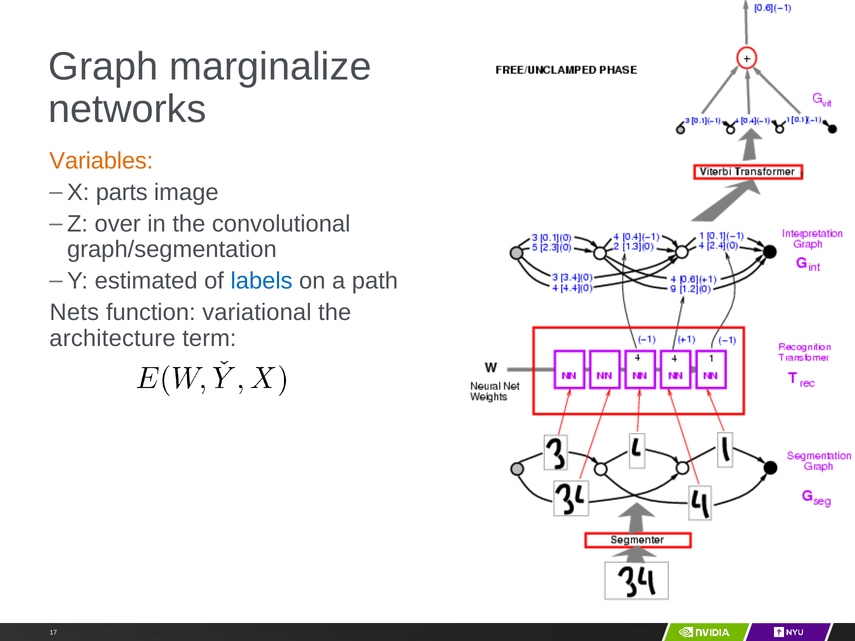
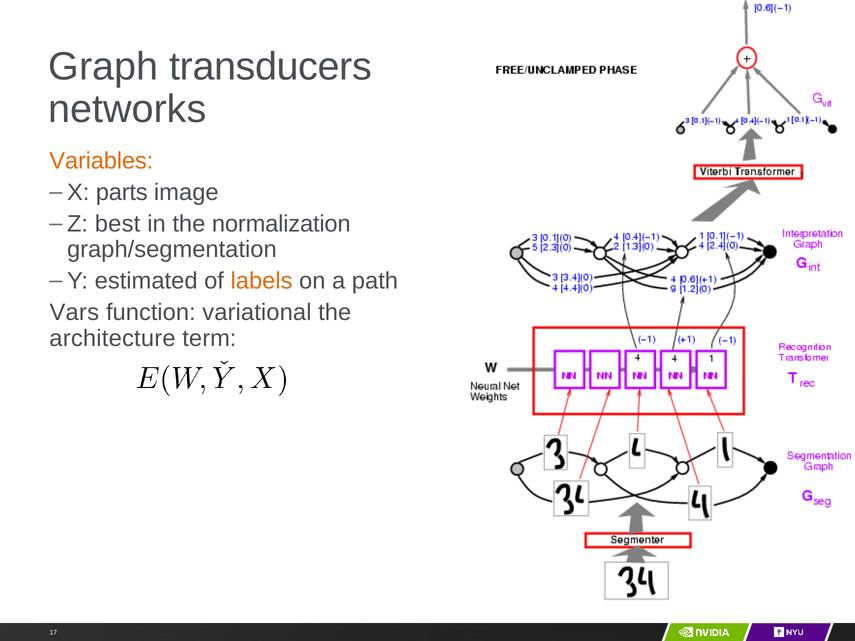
marginalize: marginalize -> transducers
over: over -> best
convolutional: convolutional -> normalization
labels colour: blue -> orange
Nets: Nets -> Vars
